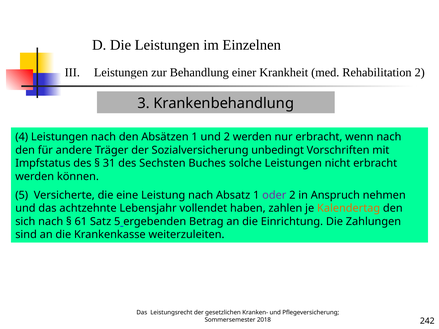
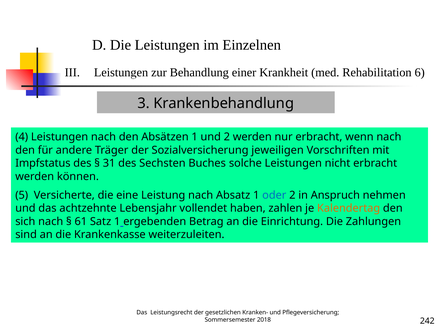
Rehabilitation 2: 2 -> 6
unbedingt: unbedingt -> jeweiligen
oder colour: purple -> blue
Satz 5: 5 -> 1
